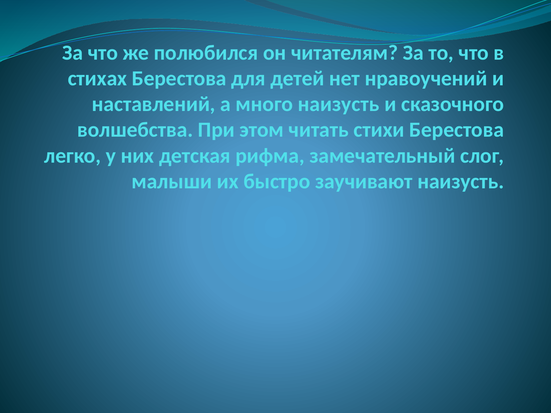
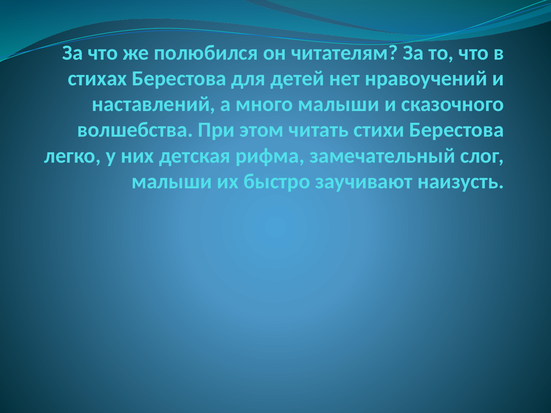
много наизусть: наизусть -> малыши
